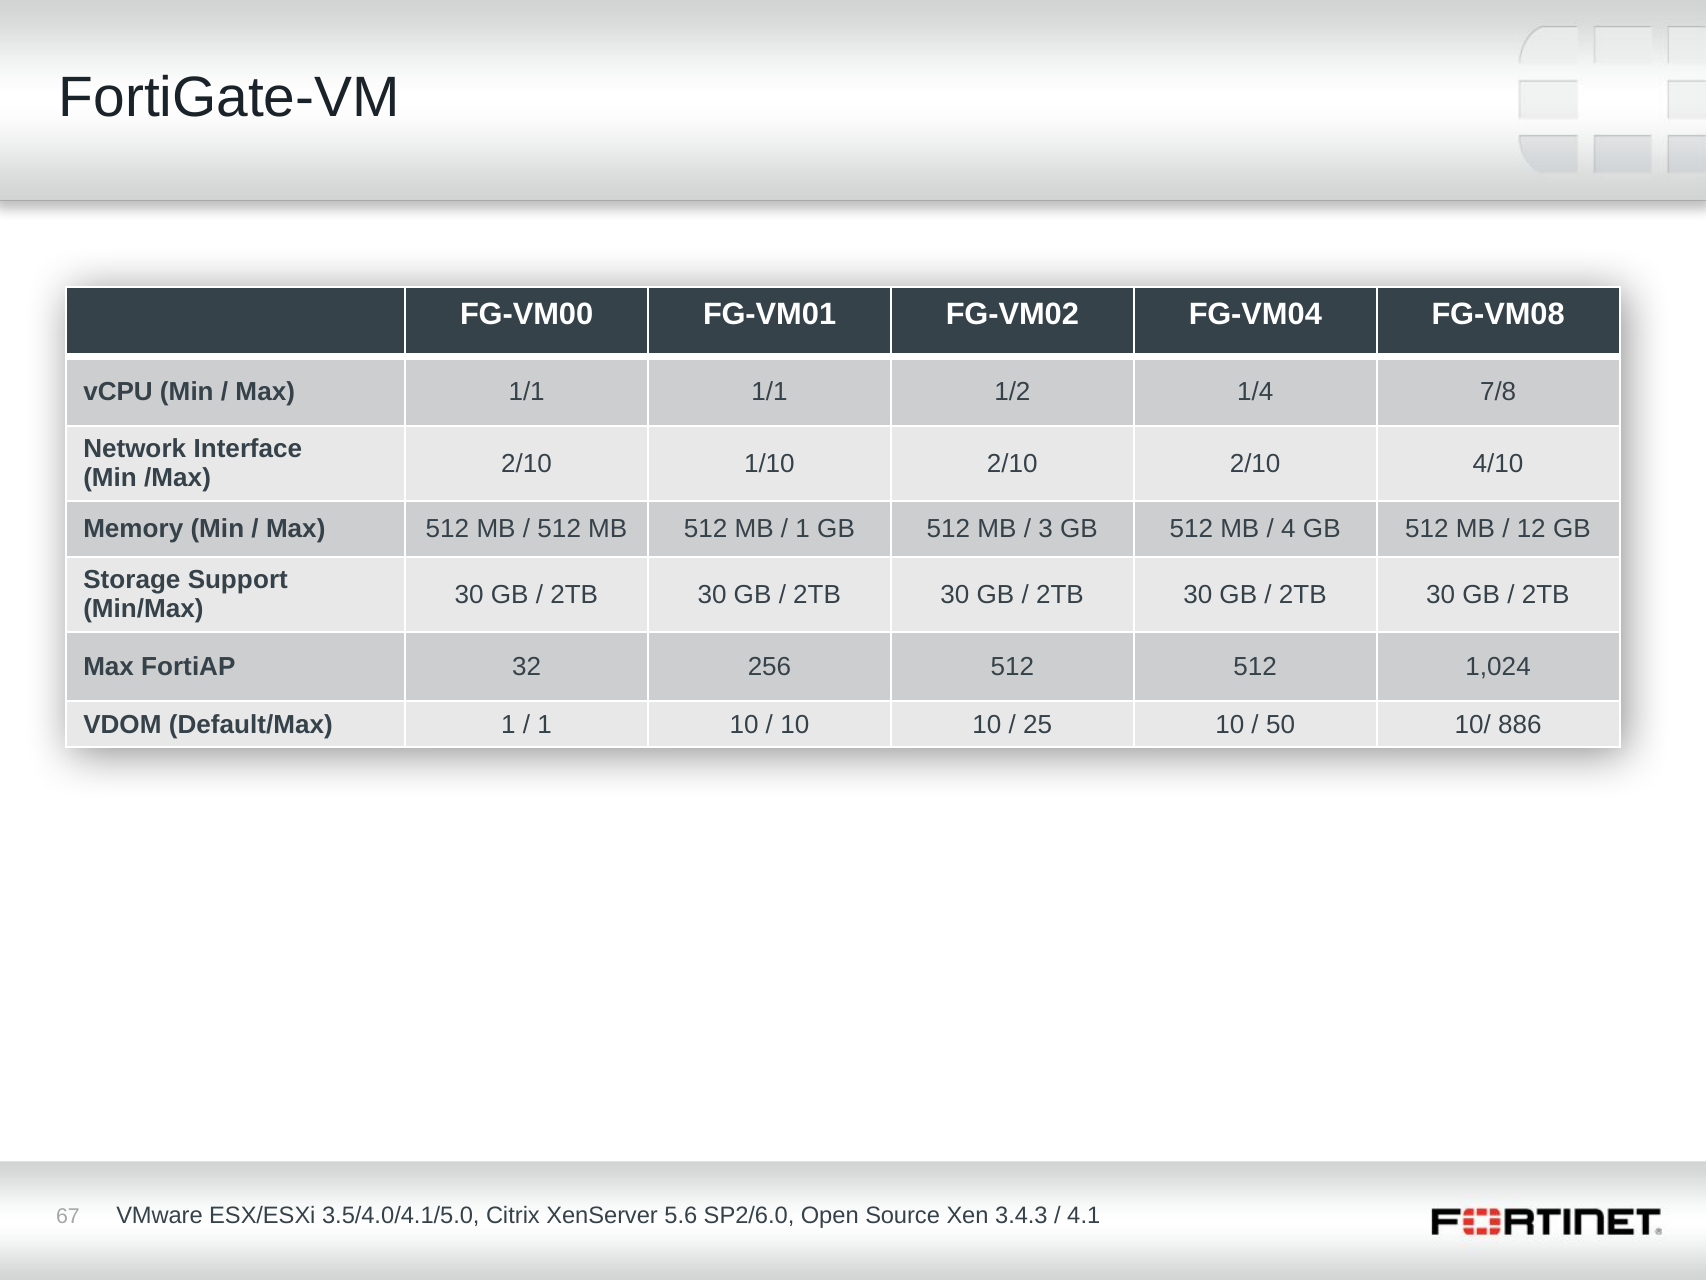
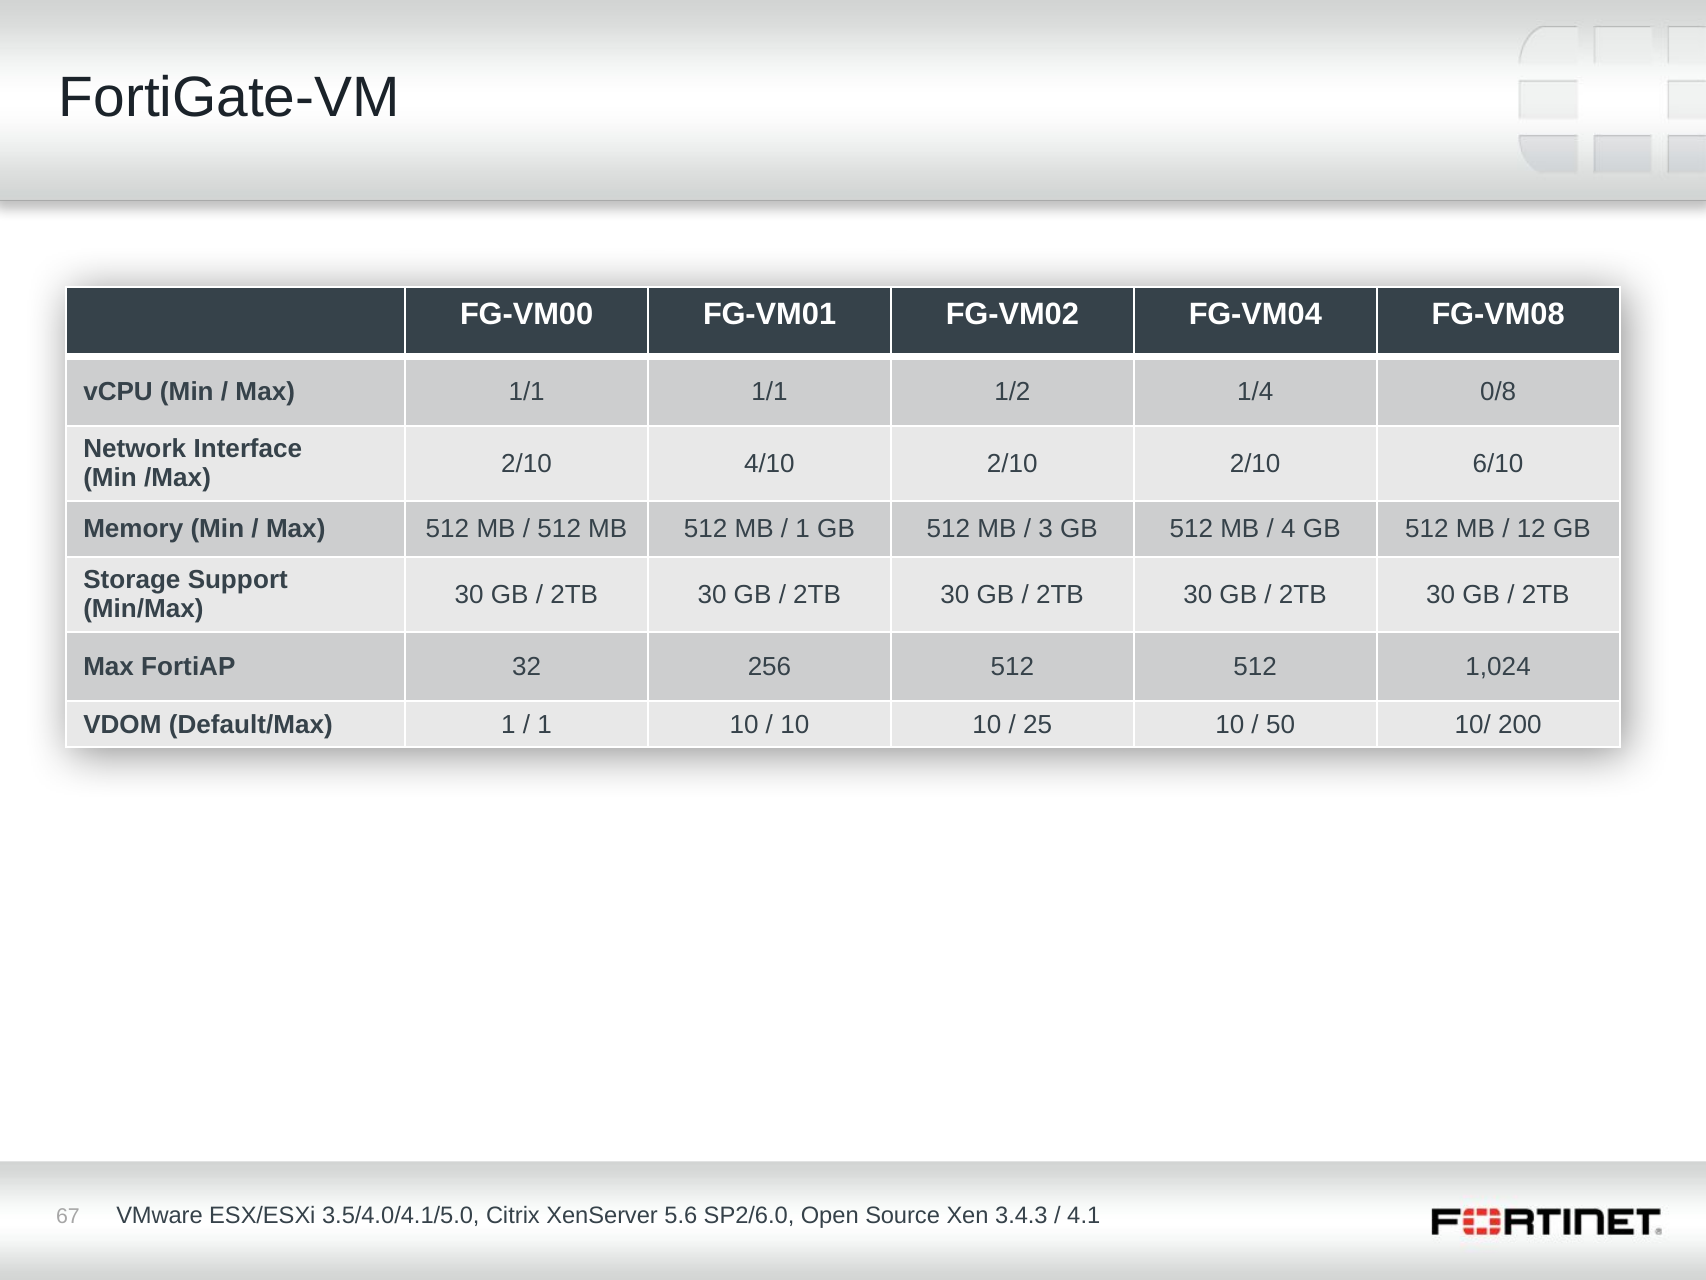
7/8: 7/8 -> 0/8
1/10: 1/10 -> 4/10
4/10: 4/10 -> 6/10
886: 886 -> 200
